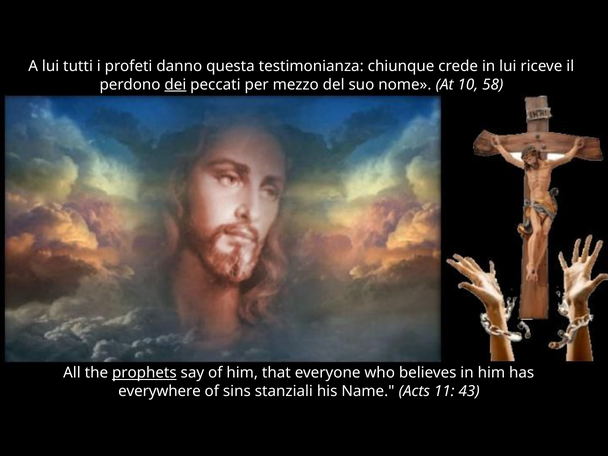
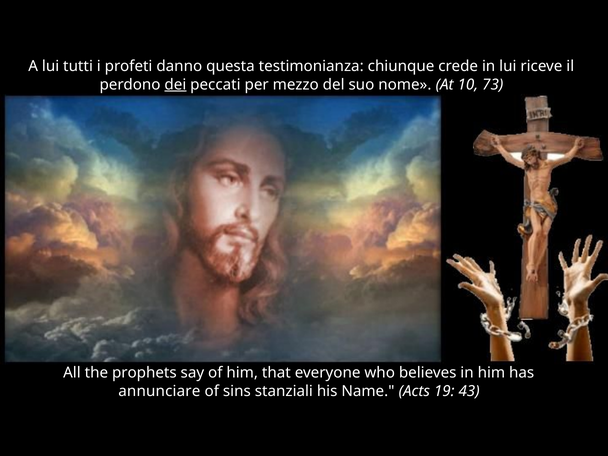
58: 58 -> 73
prophets underline: present -> none
everywhere: everywhere -> annunciare
11: 11 -> 19
